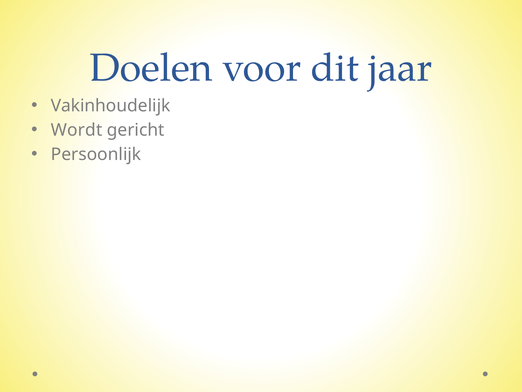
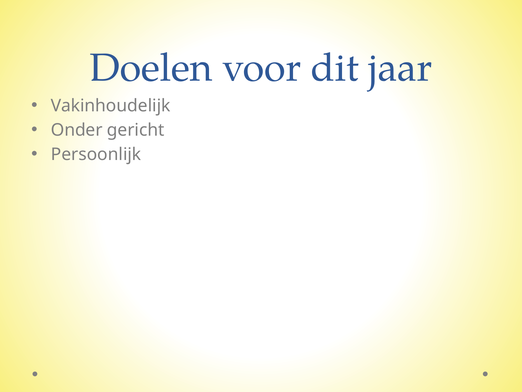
Wordt: Wordt -> Onder
